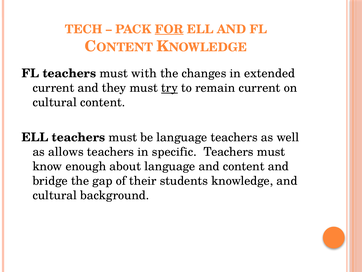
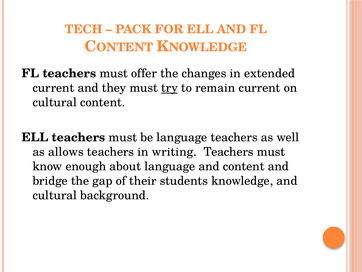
FOR underline: present -> none
with: with -> offer
specific: specific -> writing
